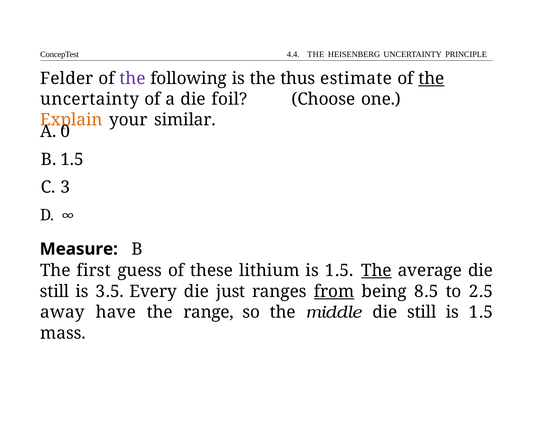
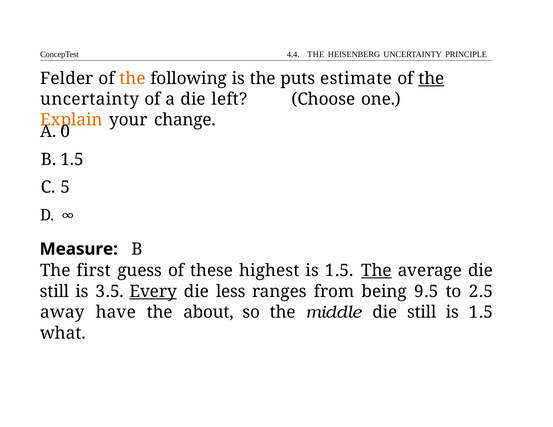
the at (133, 79) colour: purple -> orange
thus: thus -> puts
foil: foil -> left
similar: similar -> change
3 at (65, 187): 3 -> 5
lithium: lithium -> highest
Every underline: none -> present
just: just -> less
from underline: present -> none
8: 8 -> 9
range: range -> about
mass: mass -> what
